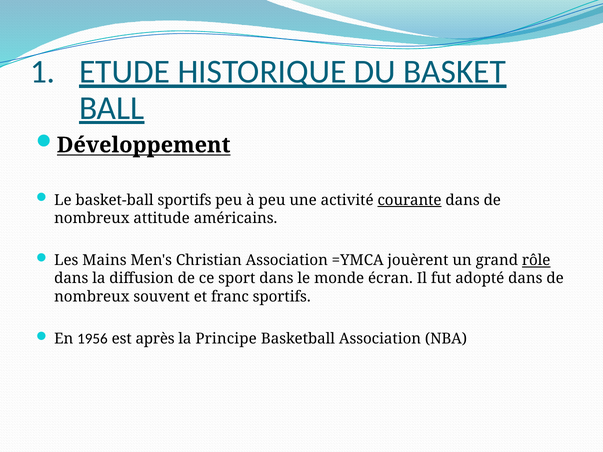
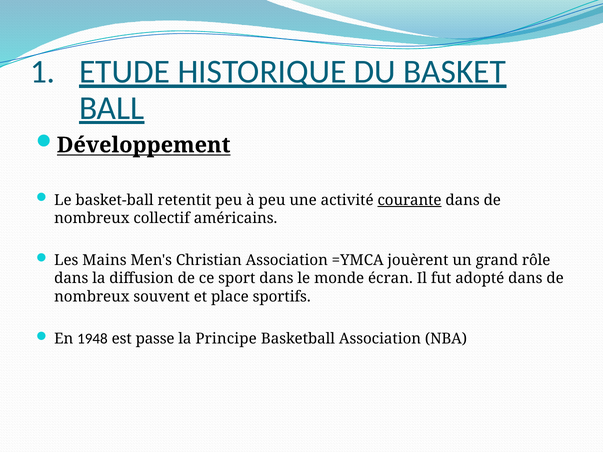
basket-ball sportifs: sportifs -> retentit
attitude: attitude -> collectif
rôle underline: present -> none
franc: franc -> place
1956: 1956 -> 1948
après: après -> passe
